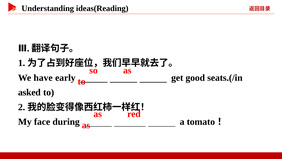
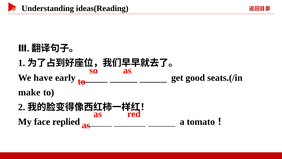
asked: asked -> make
during: during -> replied
